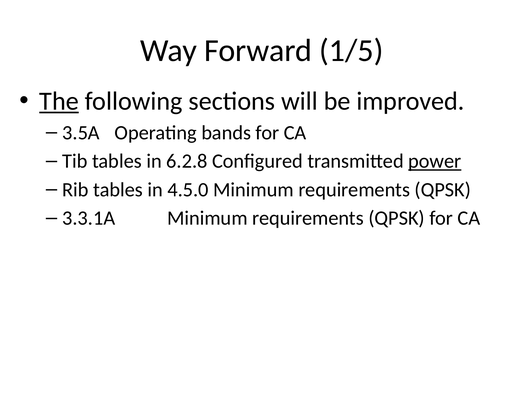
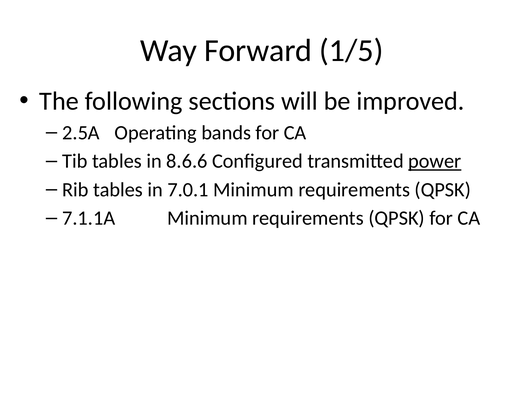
The underline: present -> none
3.5A: 3.5A -> 2.5A
6.2.8: 6.2.8 -> 8.6.6
4.5.0: 4.5.0 -> 7.0.1
3.3.1A: 3.3.1A -> 7.1.1A
